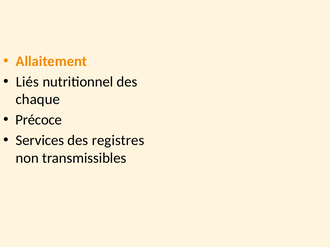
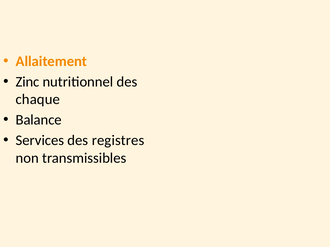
Liés: Liés -> Zinc
Précoce: Précoce -> Balance
